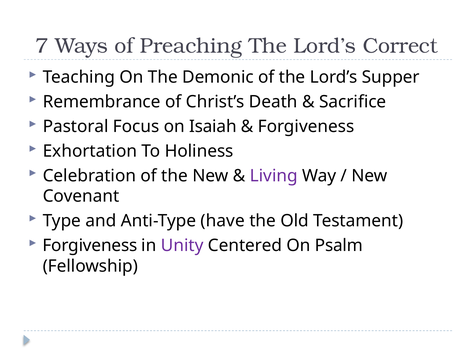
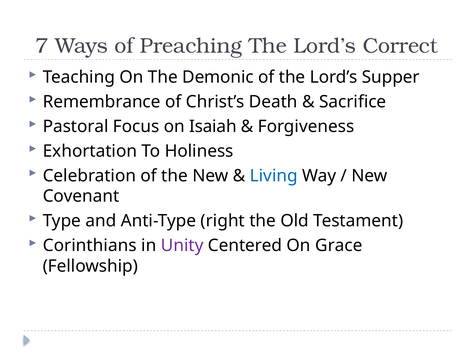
Living colour: purple -> blue
have: have -> right
Forgiveness at (90, 245): Forgiveness -> Corinthians
Psalm: Psalm -> Grace
